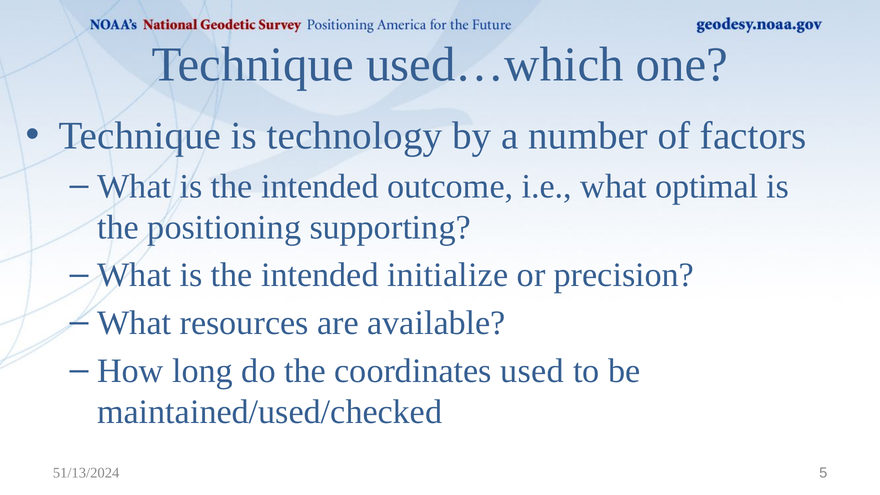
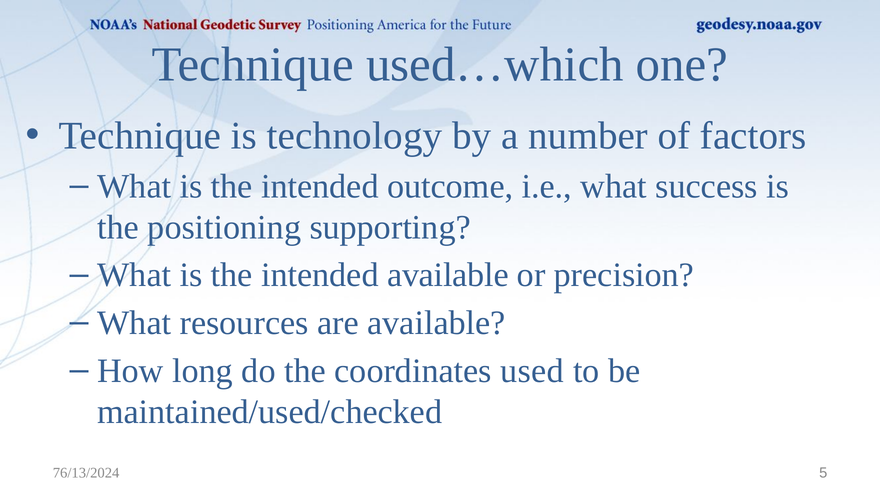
optimal: optimal -> success
intended initialize: initialize -> available
51/13/2024: 51/13/2024 -> 76/13/2024
